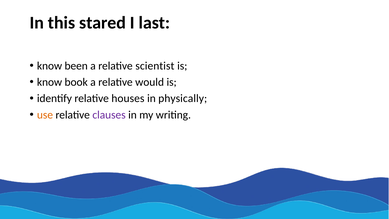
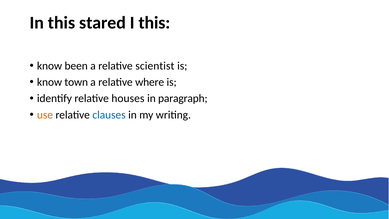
I last: last -> this
book: book -> town
would: would -> where
physically: physically -> paragraph
clauses colour: purple -> blue
